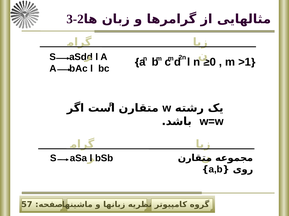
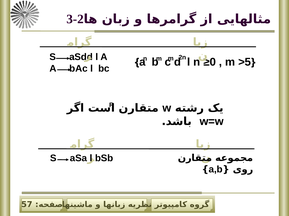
>1: >1 -> >5
